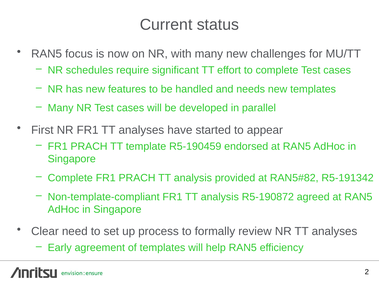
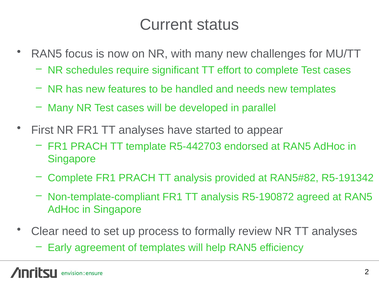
R5-190459: R5-190459 -> R5-442703
